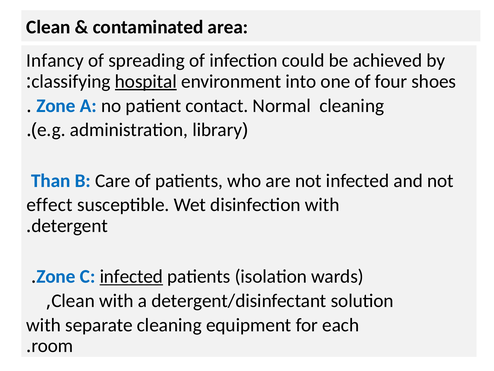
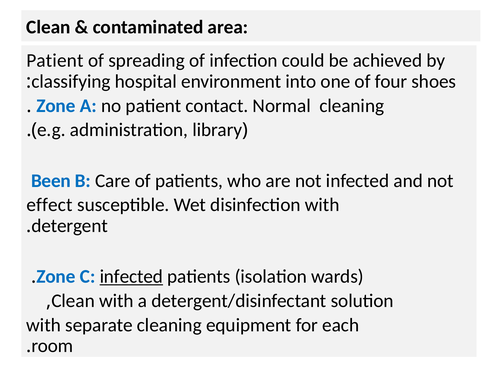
Infancy at (55, 61): Infancy -> Patient
hospital underline: present -> none
Than: Than -> Been
